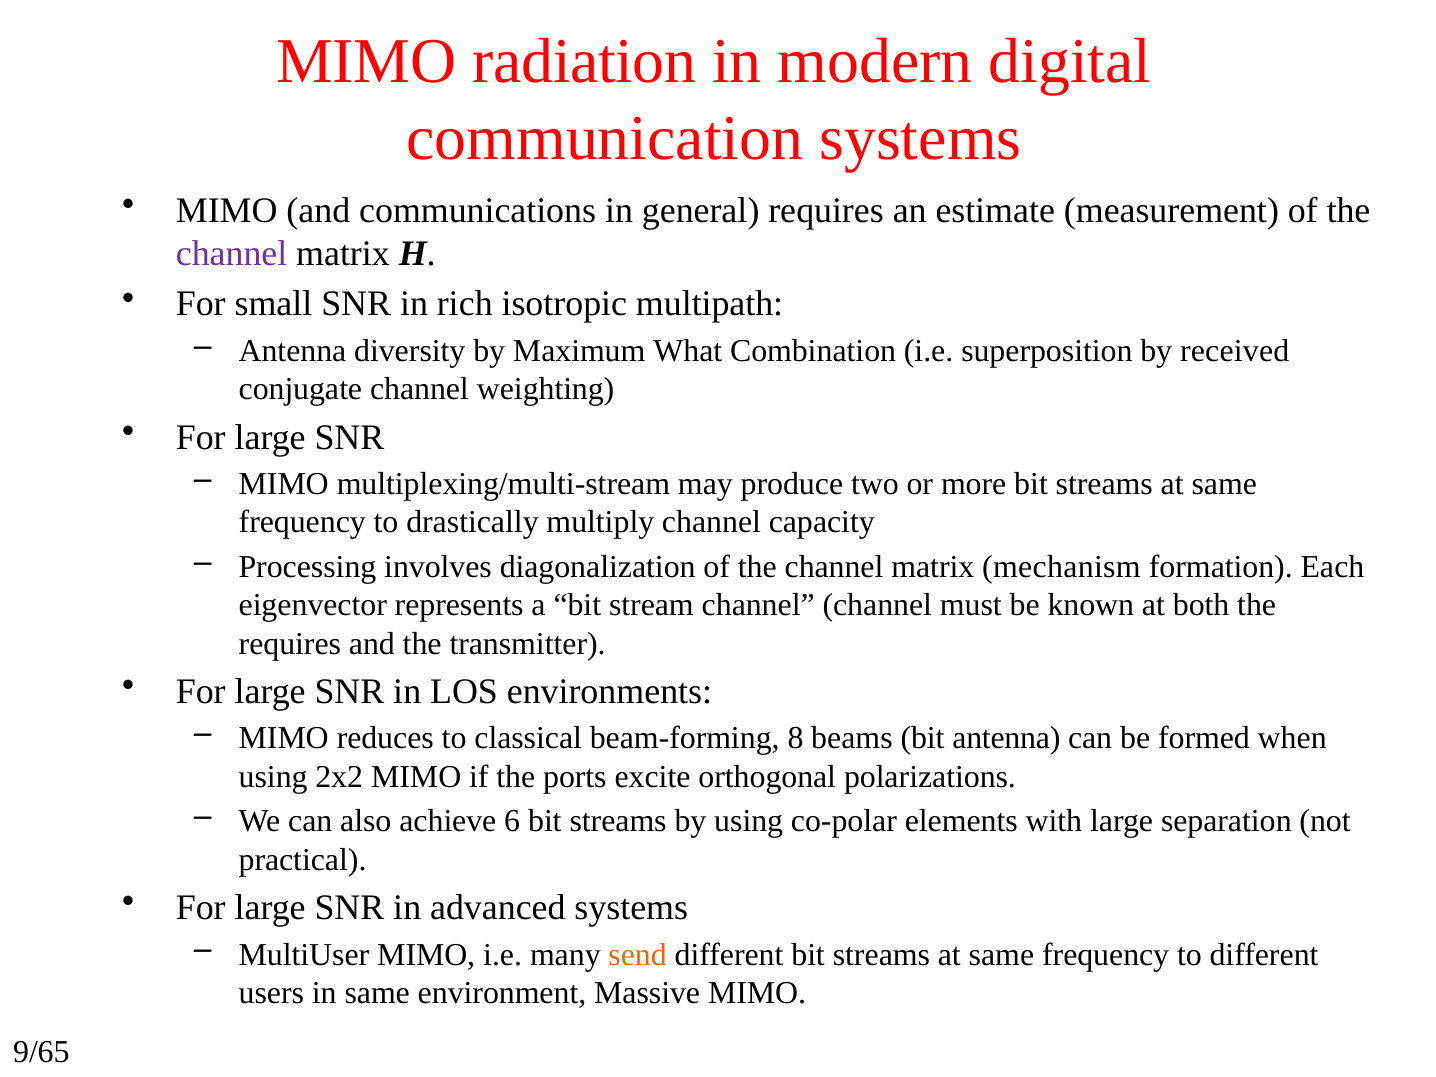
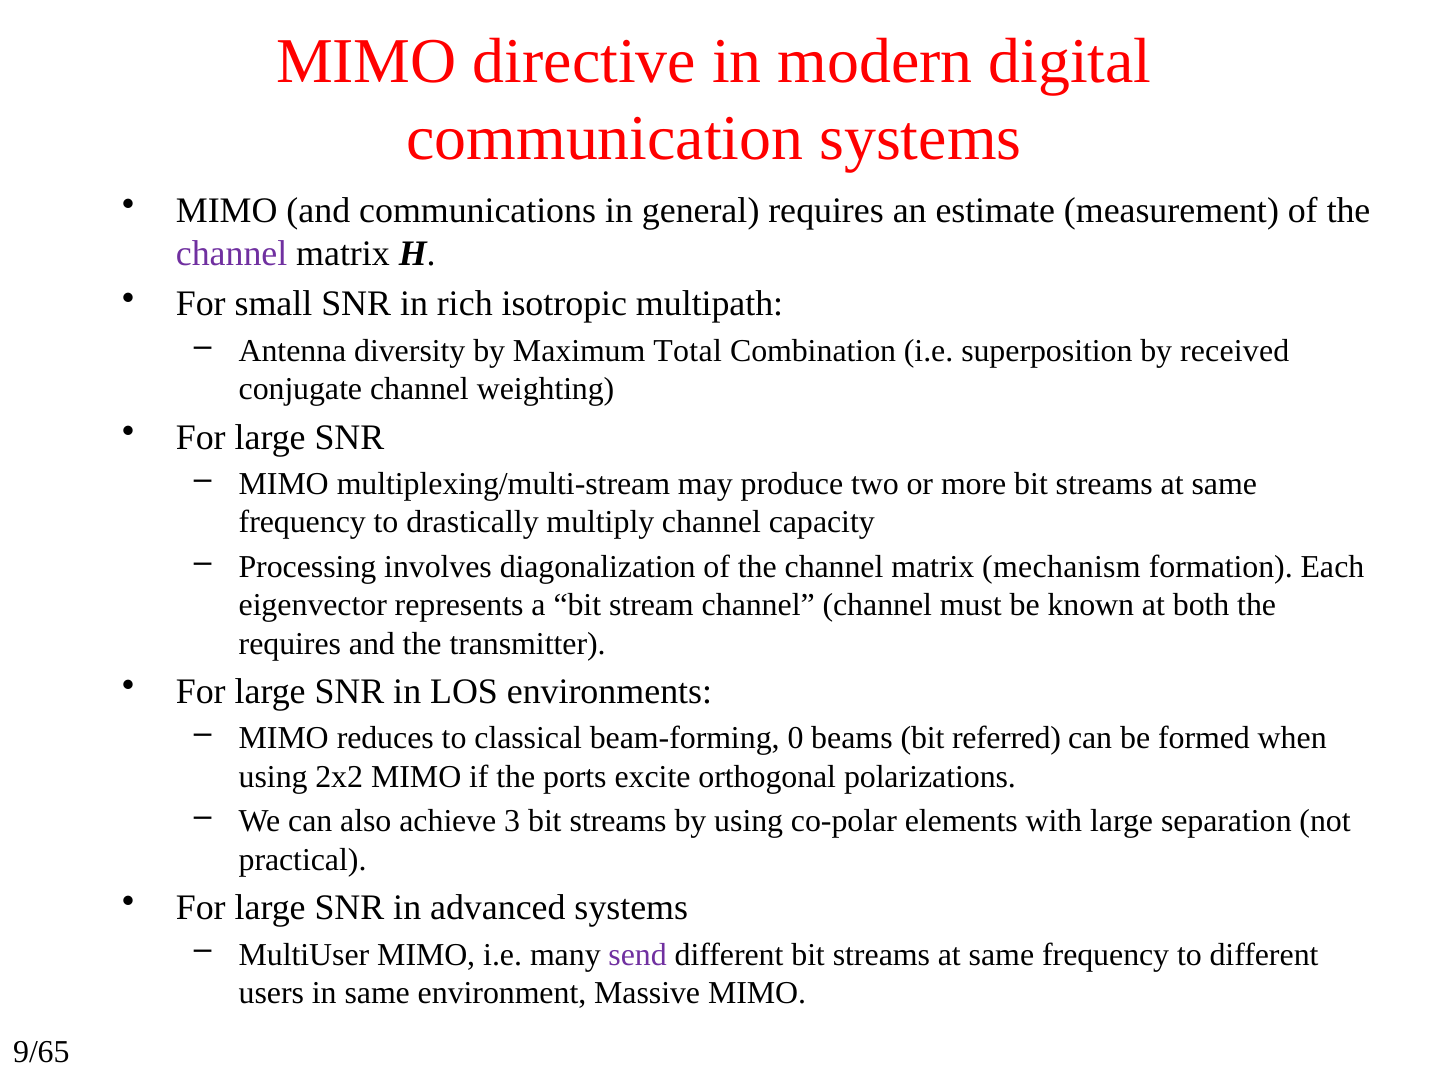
radiation: radiation -> directive
What: What -> Total
8: 8 -> 0
bit antenna: antenna -> referred
6: 6 -> 3
send colour: orange -> purple
